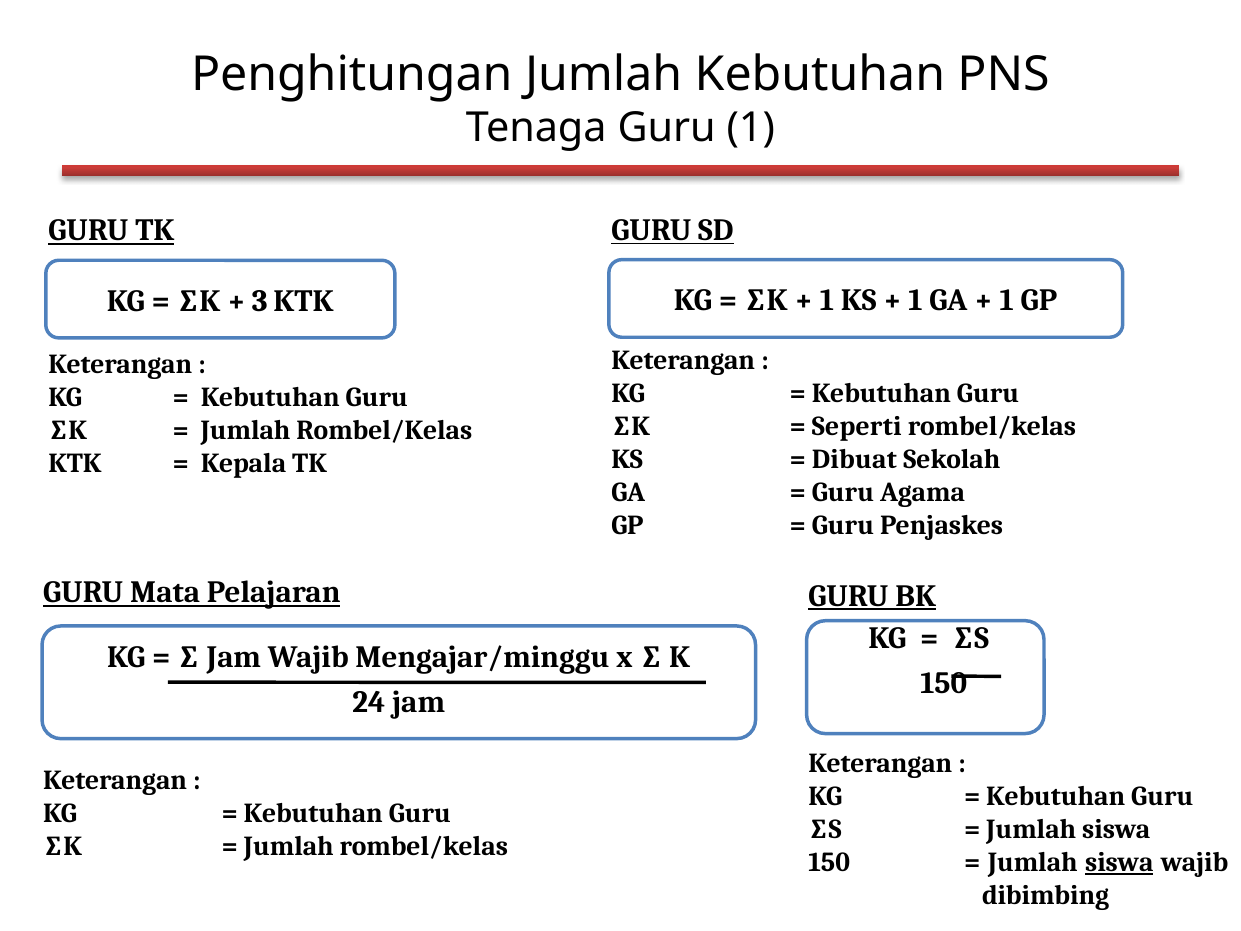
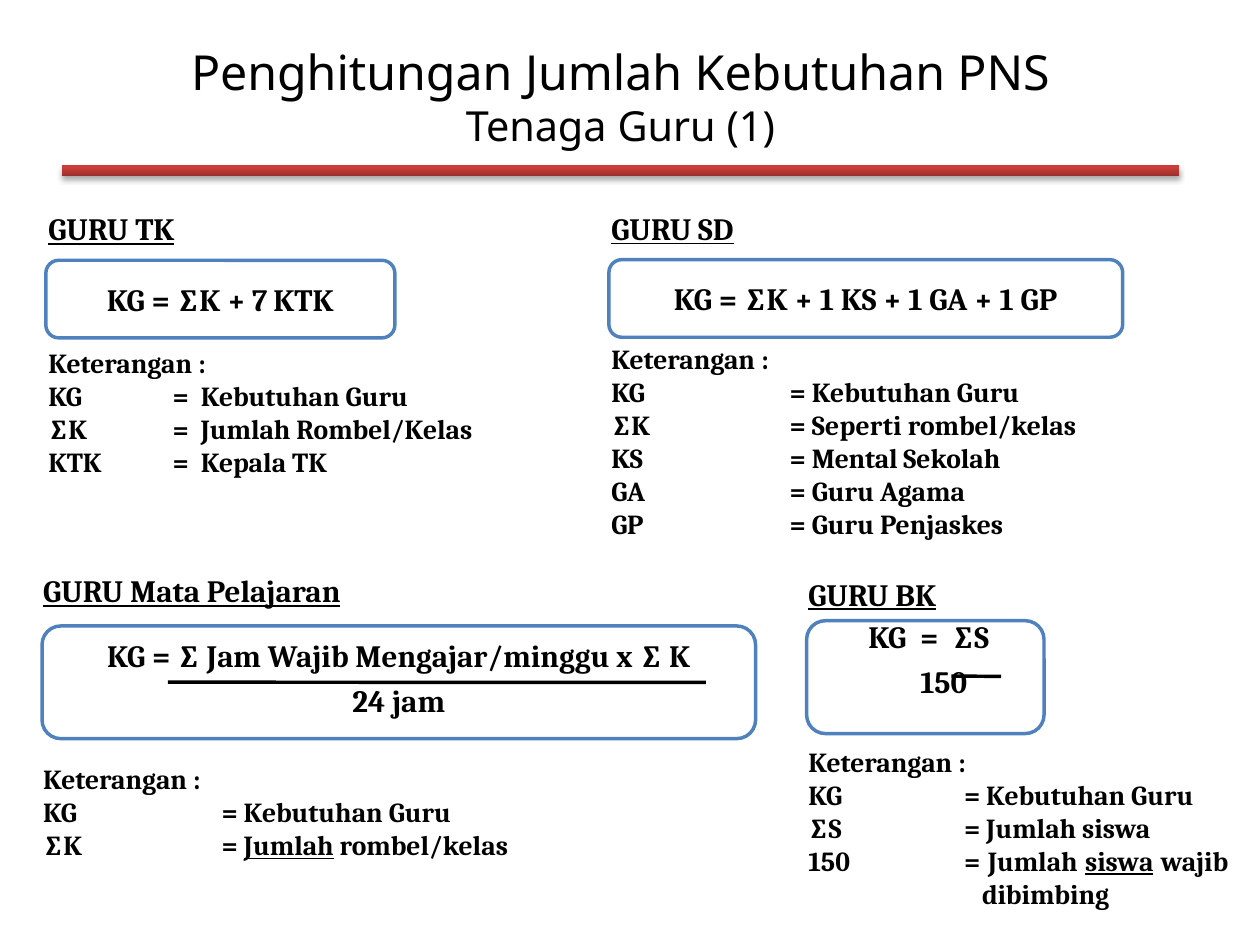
3: 3 -> 7
Dibuat: Dibuat -> Mental
Jumlah at (289, 846) underline: none -> present
